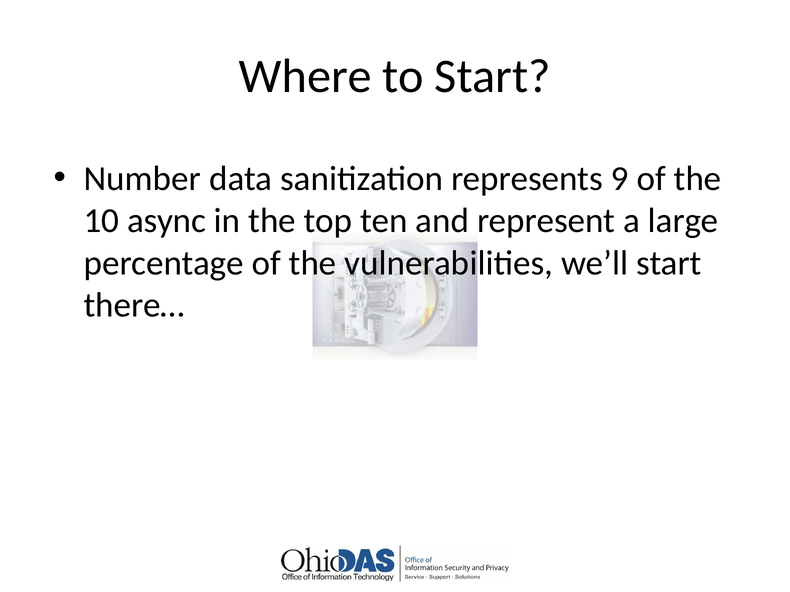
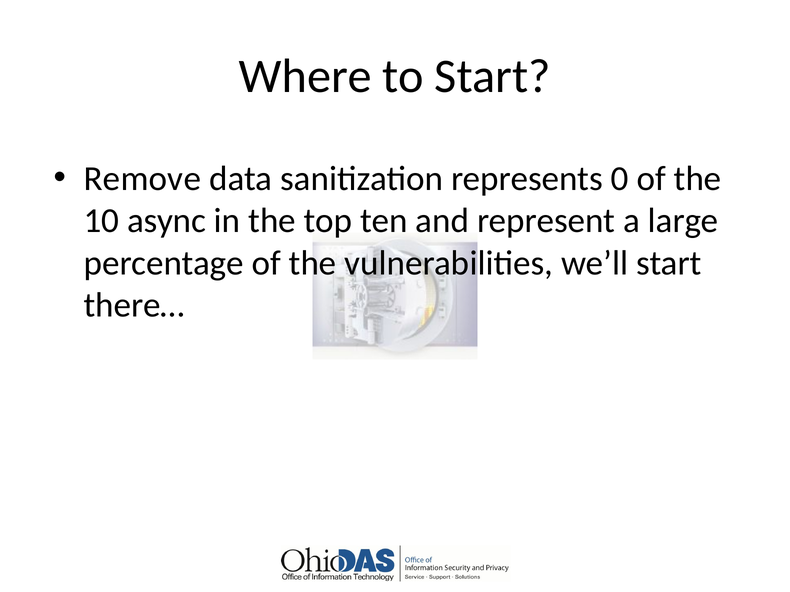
Number: Number -> Remove
9: 9 -> 0
